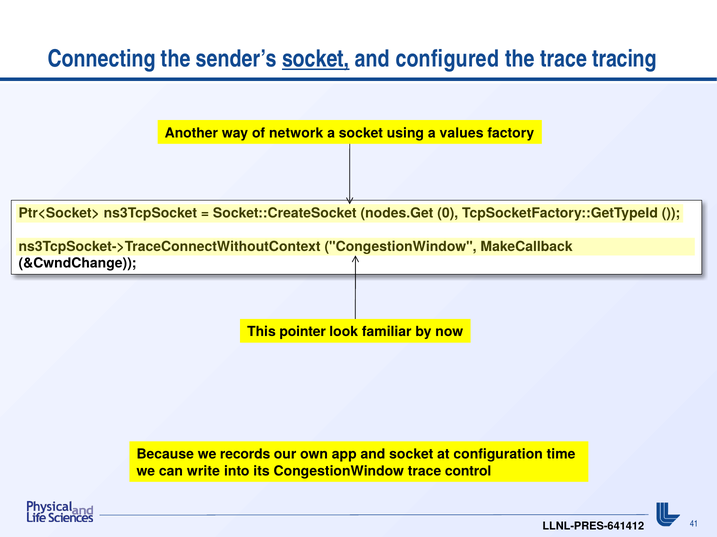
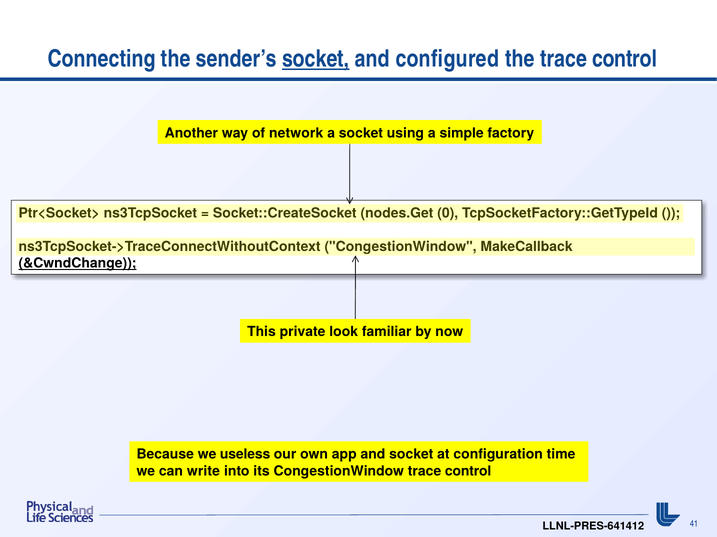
the trace tracing: tracing -> control
values: values -> simple
&CwndChange underline: none -> present
pointer: pointer -> private
records: records -> useless
